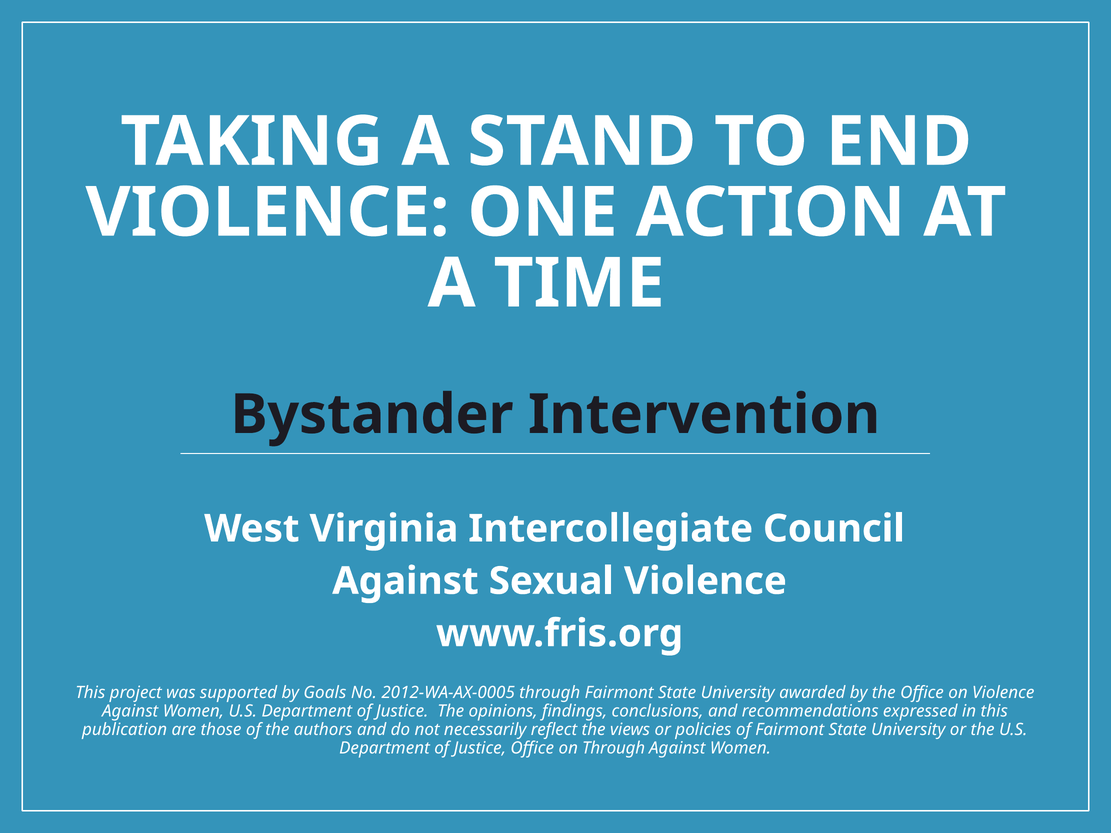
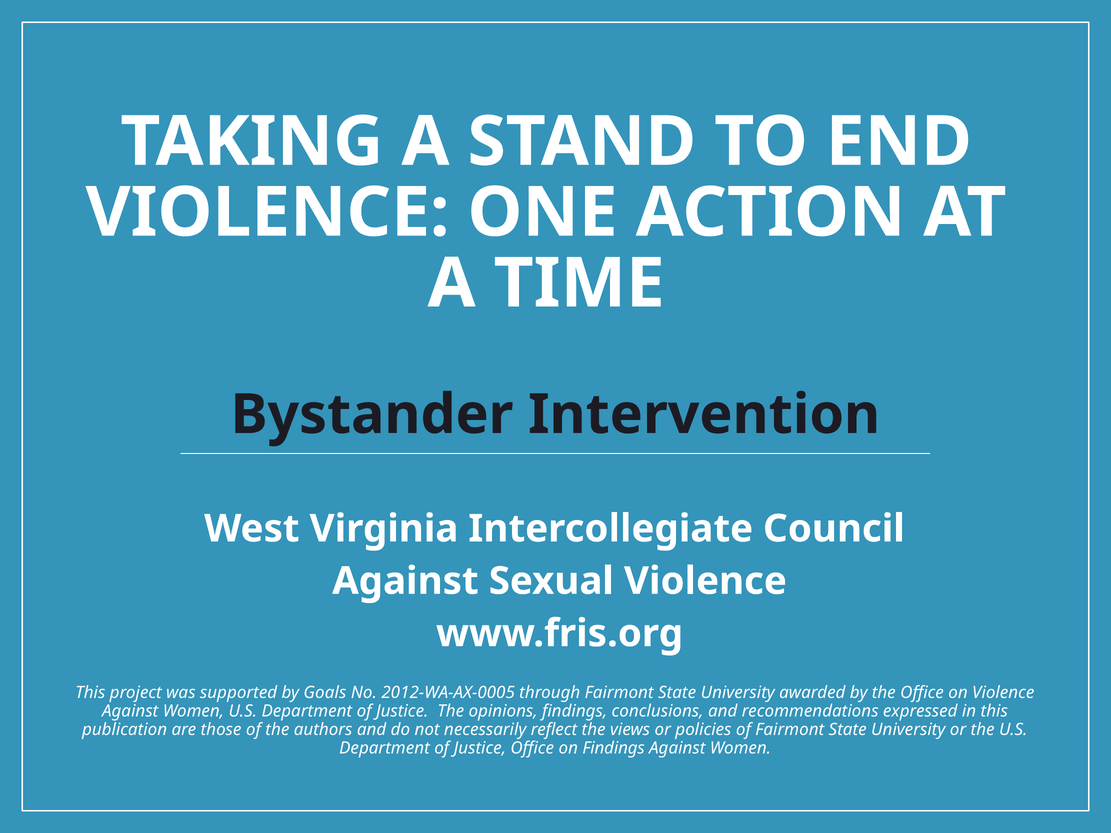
on Through: Through -> Findings
